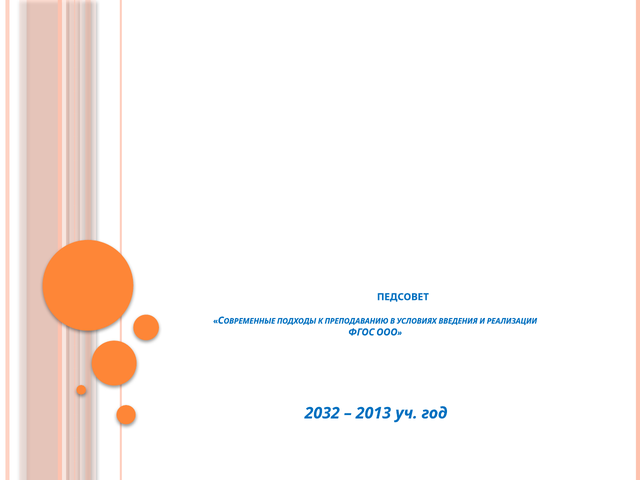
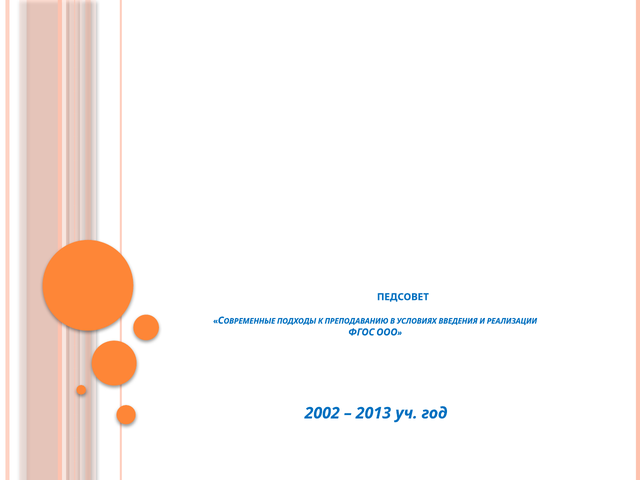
2032: 2032 -> 2002
